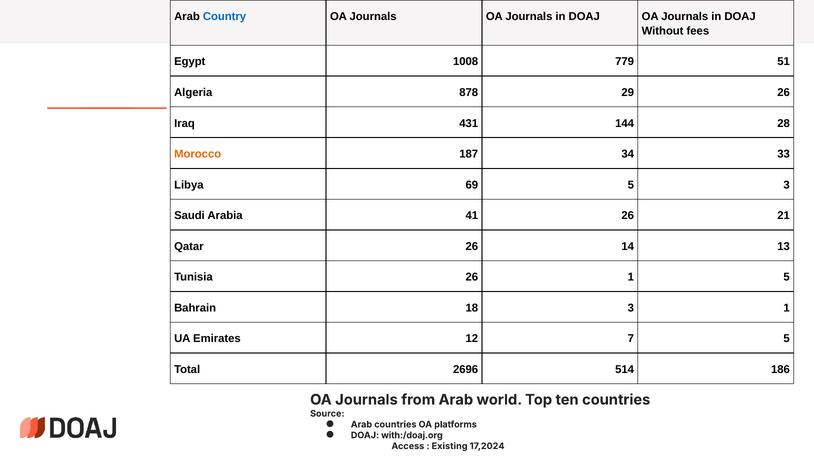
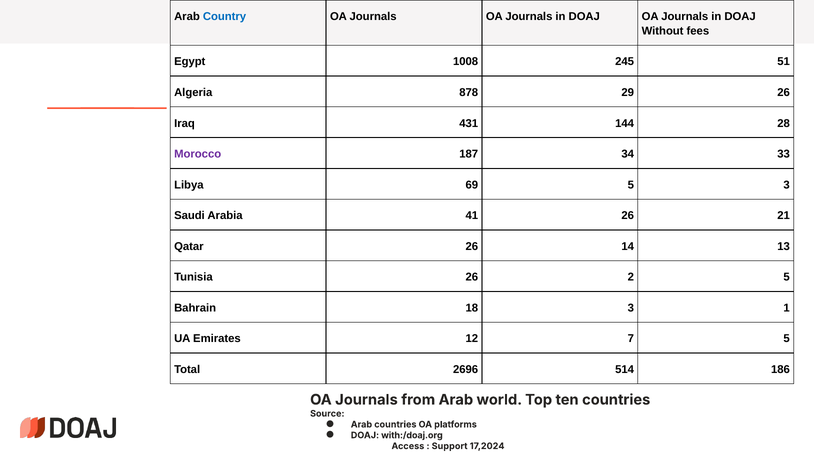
779: 779 -> 245
Morocco colour: orange -> purple
26 1: 1 -> 2
Existing: Existing -> Support
